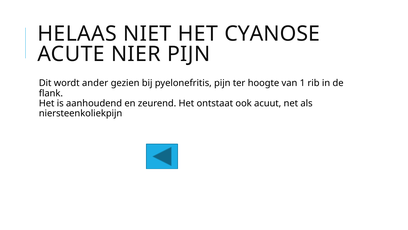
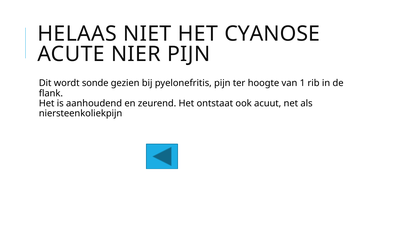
ander: ander -> sonde
